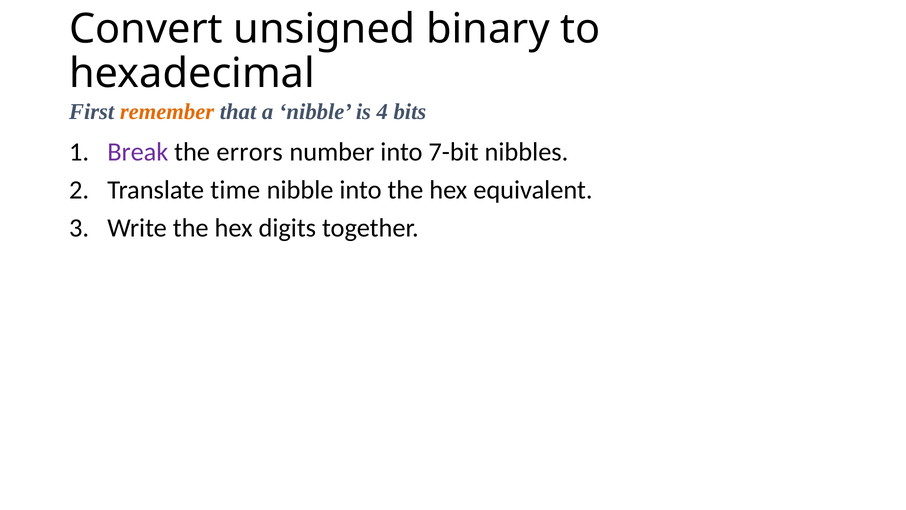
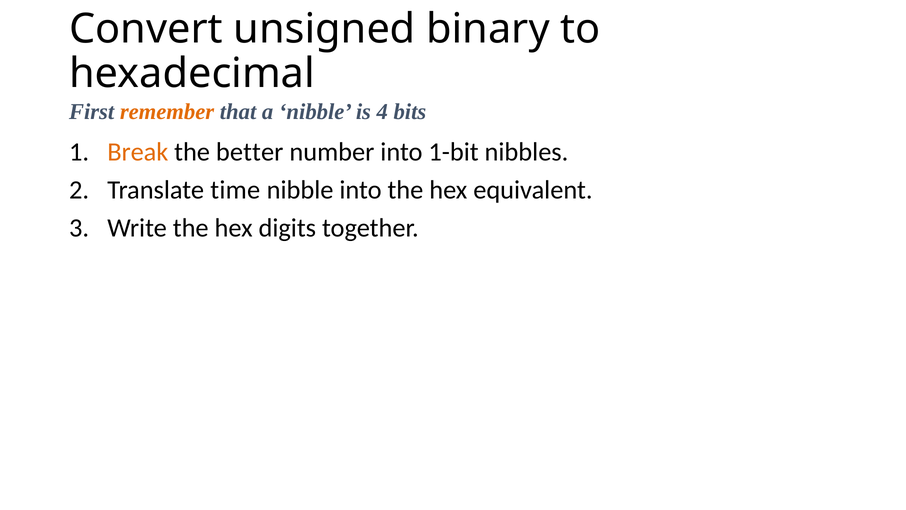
Break colour: purple -> orange
errors: errors -> better
7-bit: 7-bit -> 1-bit
